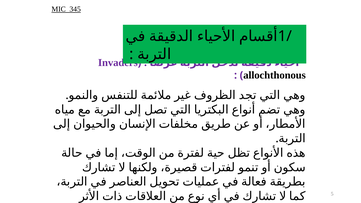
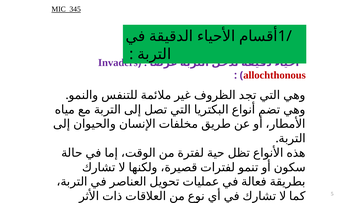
allochthonous colour: black -> red
